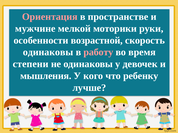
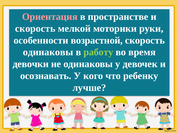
мужчине at (35, 29): мужчине -> скорость
работу colour: pink -> light green
степени: степени -> девочки
мышления: мышления -> осознавать
